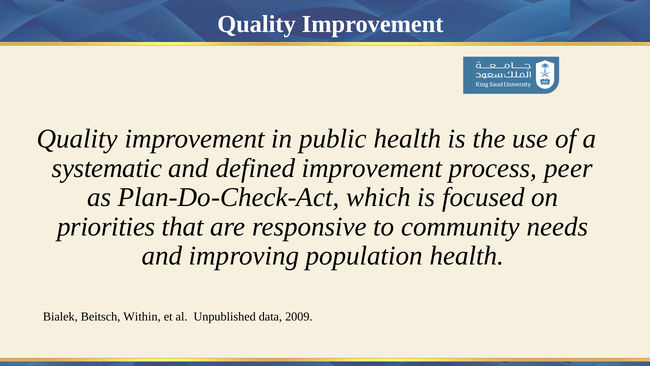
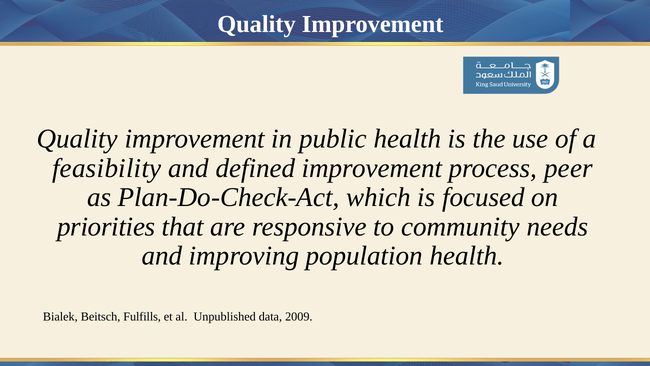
systematic: systematic -> feasibility
Within: Within -> Fulfills
